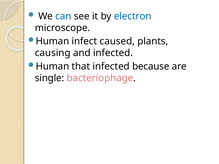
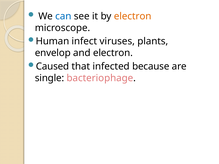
electron at (133, 16) colour: blue -> orange
caused: caused -> viruses
causing: causing -> envelop
and infected: infected -> electron
Human at (52, 67): Human -> Caused
